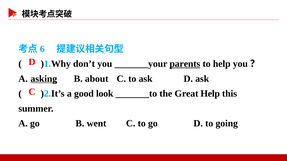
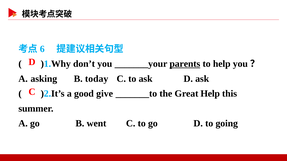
asking underline: present -> none
about: about -> today
look: look -> give
